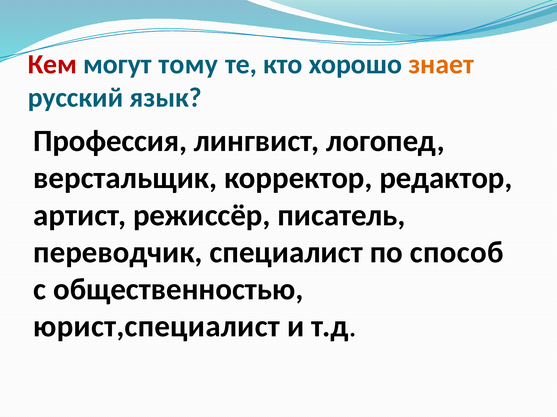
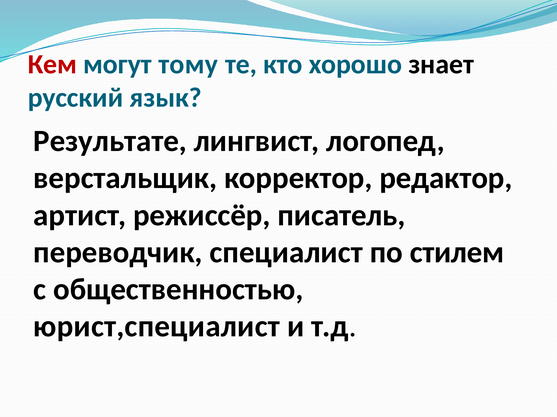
знает colour: orange -> black
Профессия: Профессия -> Результате
способ: способ -> стилем
